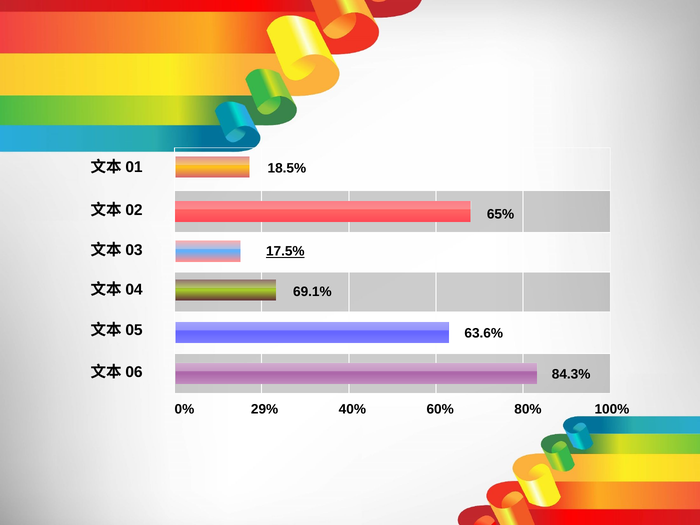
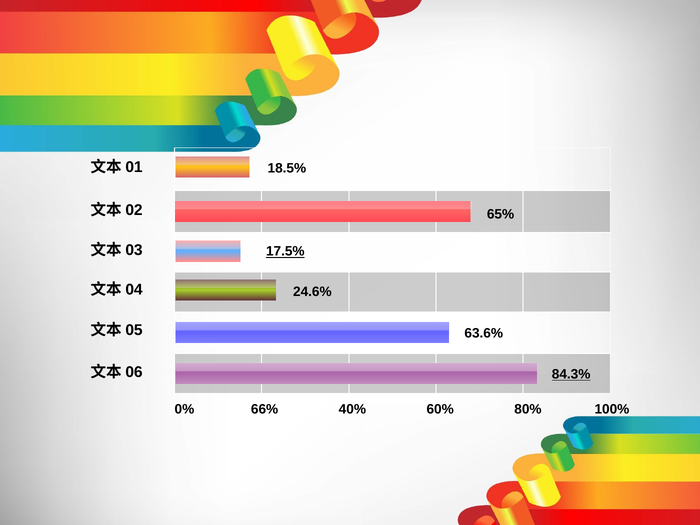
69.1%: 69.1% -> 24.6%
84.3% underline: none -> present
29%: 29% -> 66%
